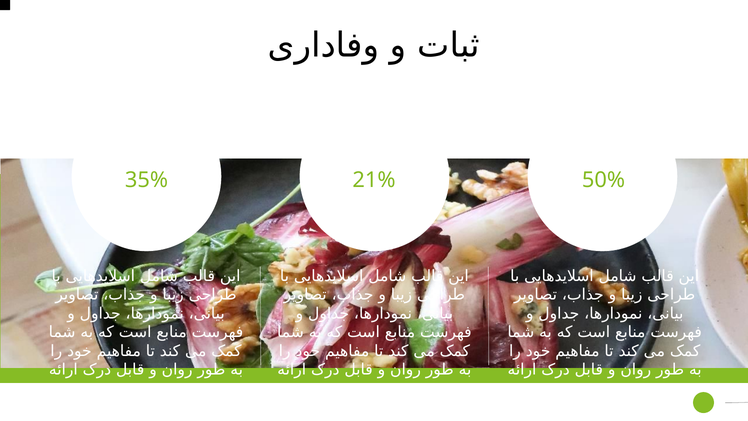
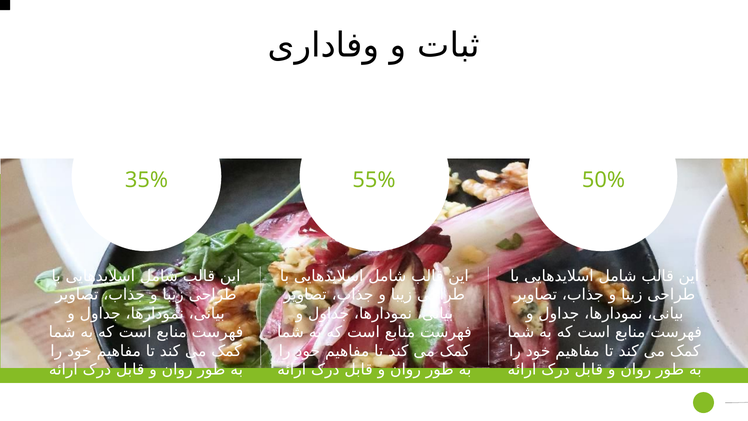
21%: 21% -> 55%
